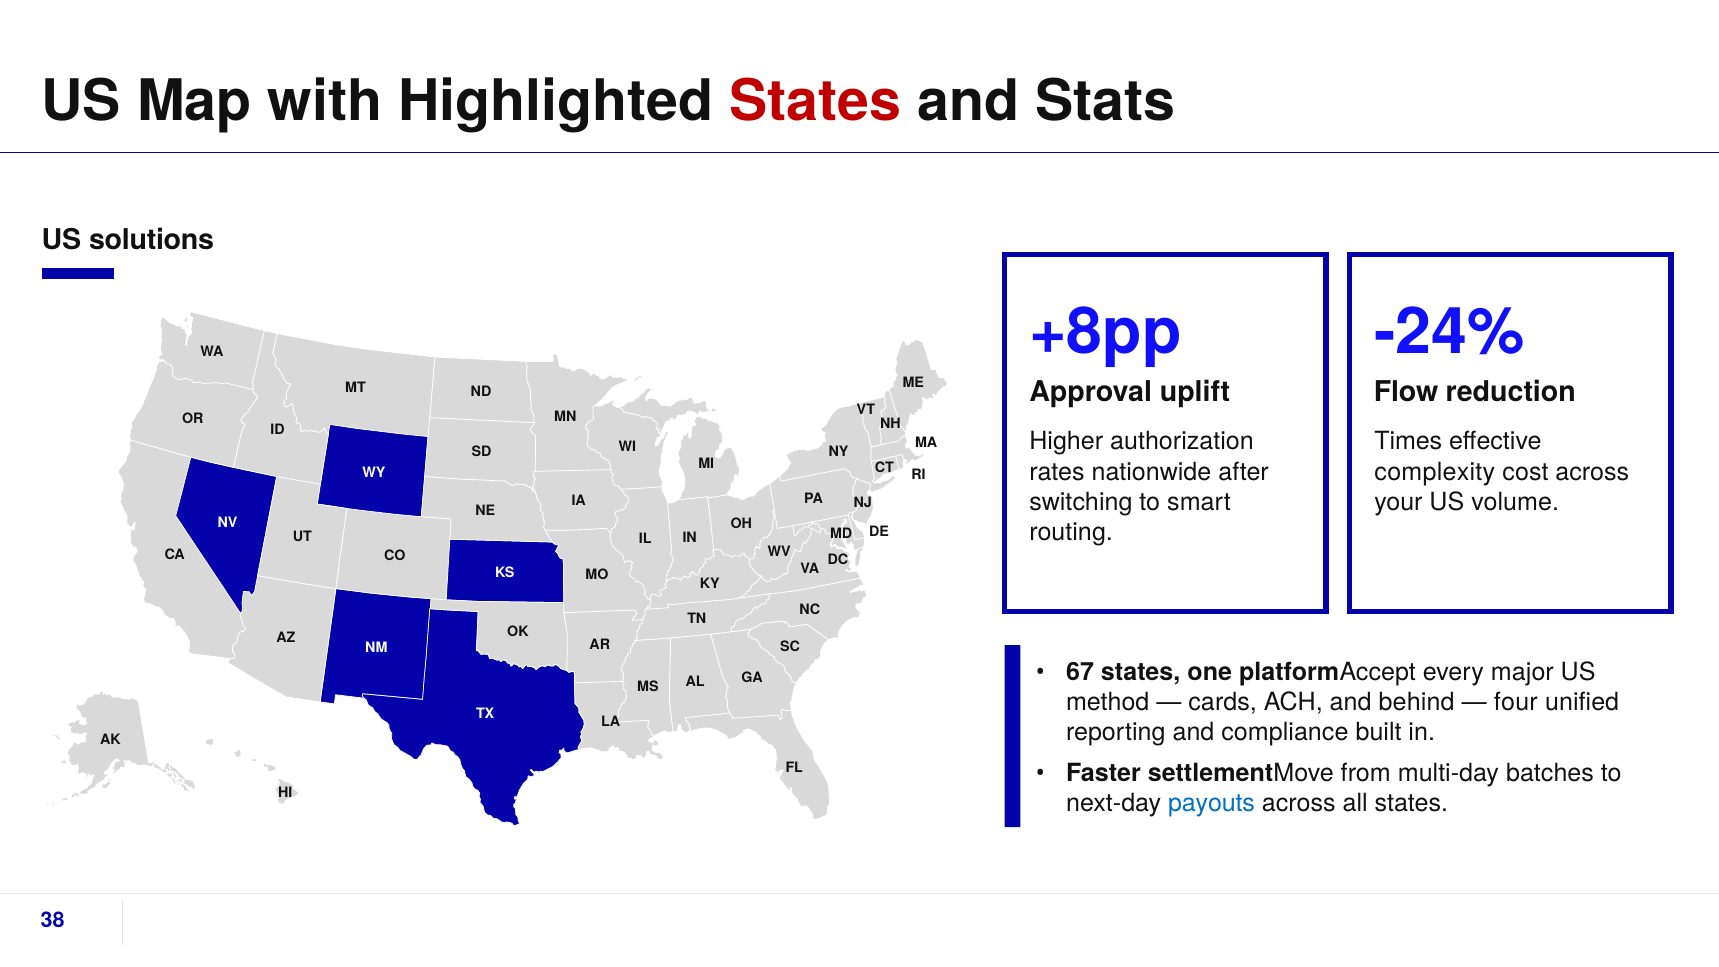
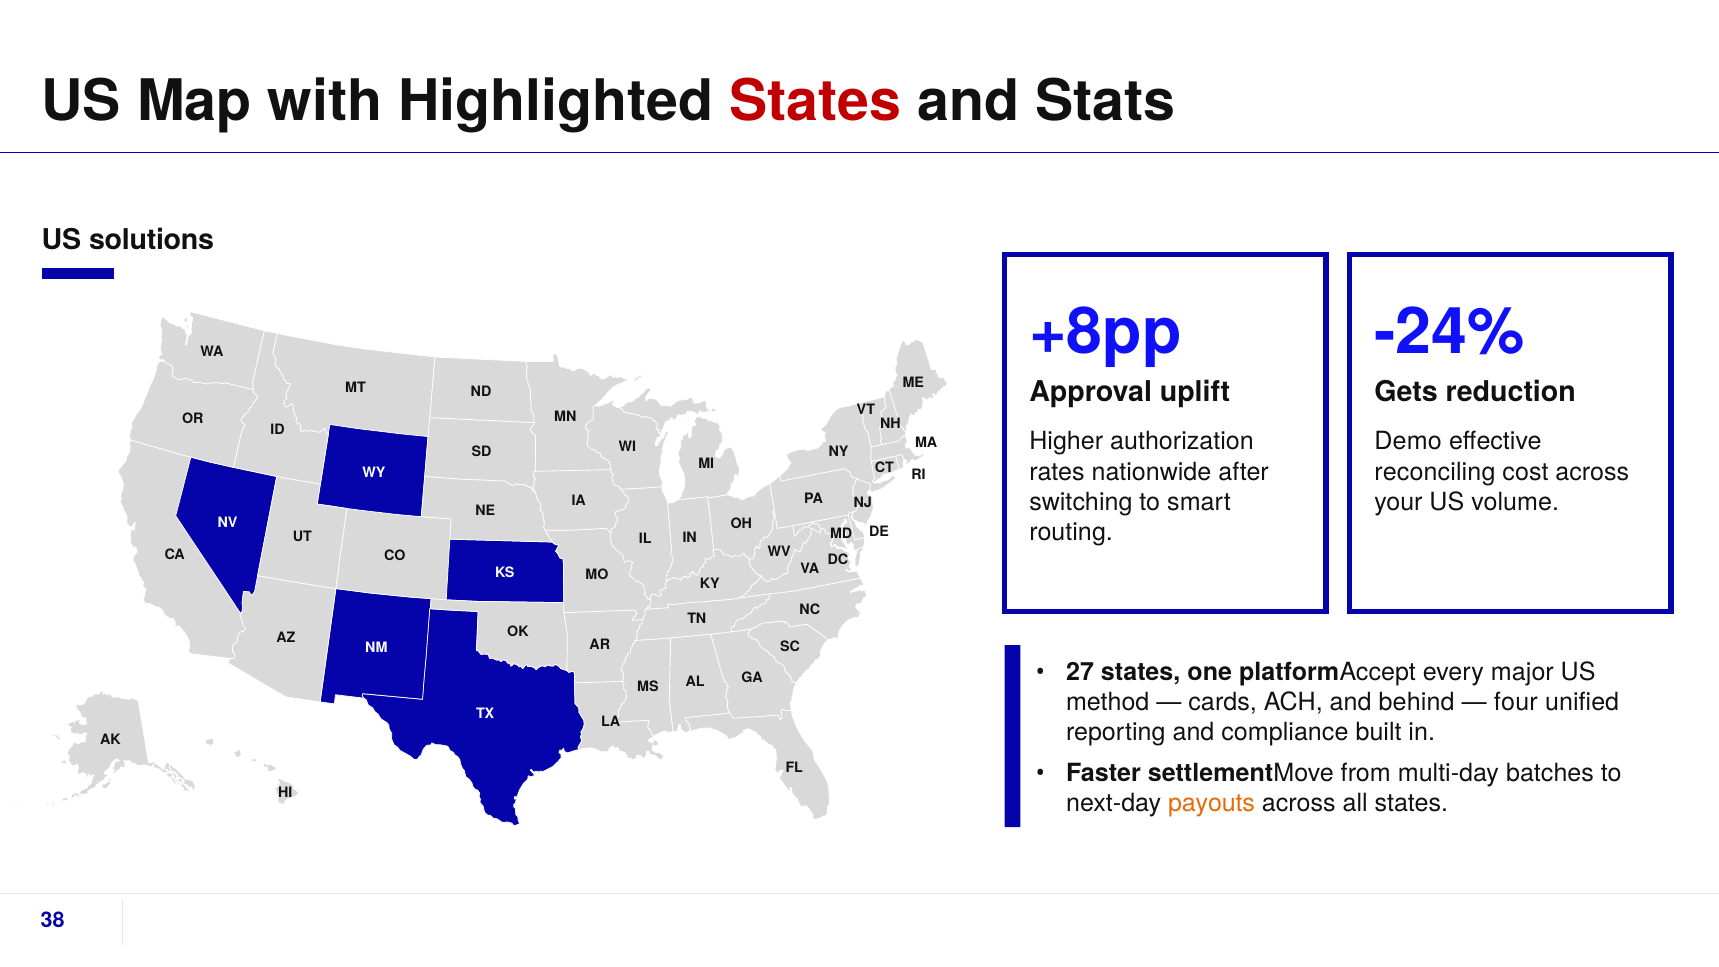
Flow: Flow -> Gets
Times: Times -> Demo
complexity: complexity -> reconciling
67: 67 -> 27
payouts colour: blue -> orange
